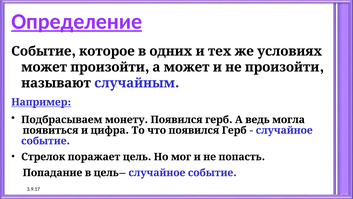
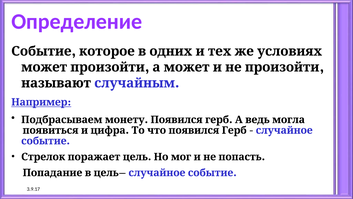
Определение underline: present -> none
